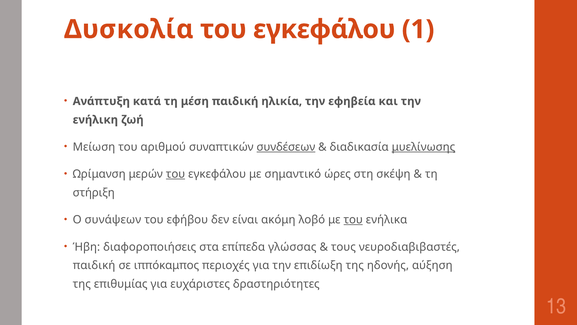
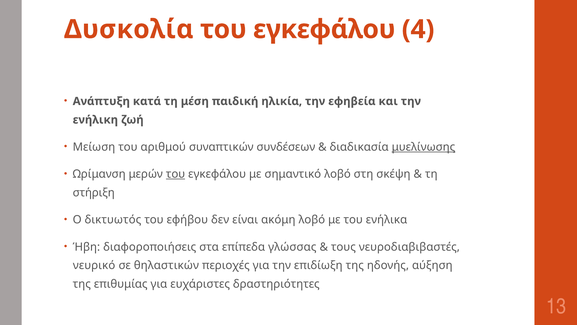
1: 1 -> 4
συνδέσεων underline: present -> none
σημαντικό ώρες: ώρες -> λοβό
συνάψεων: συνάψεων -> δικτυωτός
του at (353, 219) underline: present -> none
παιδική at (94, 265): παιδική -> νευρικό
ιππόκαμπος: ιππόκαμπος -> θηλαστικών
